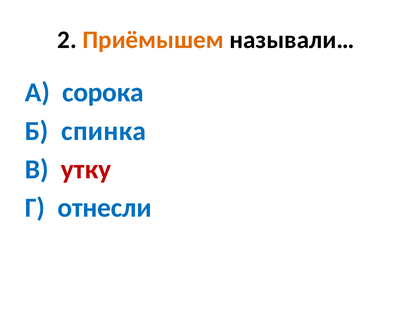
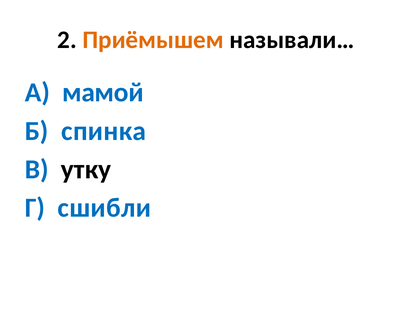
сорока: сорока -> мамой
утку colour: red -> black
отнесли: отнесли -> сшибли
